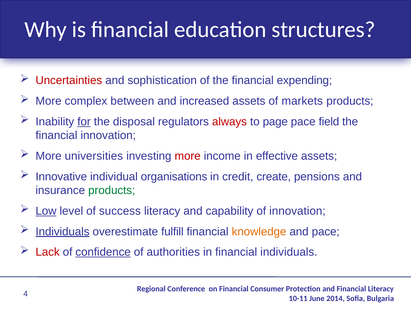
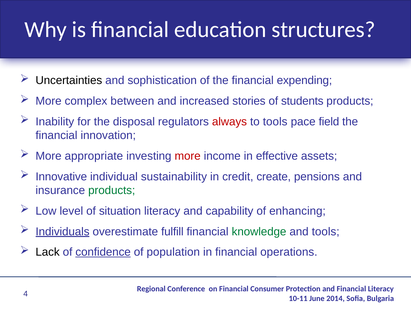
Uncertainties colour: red -> black
increased assets: assets -> stories
markets: markets -> students
for underline: present -> none
to page: page -> tools
universities: universities -> appropriate
organisations: organisations -> sustainability
Low underline: present -> none
success: success -> situation
of innovation: innovation -> enhancing
knowledge colour: orange -> green
and pace: pace -> tools
Lack colour: red -> black
authorities: authorities -> population
financial individuals: individuals -> operations
